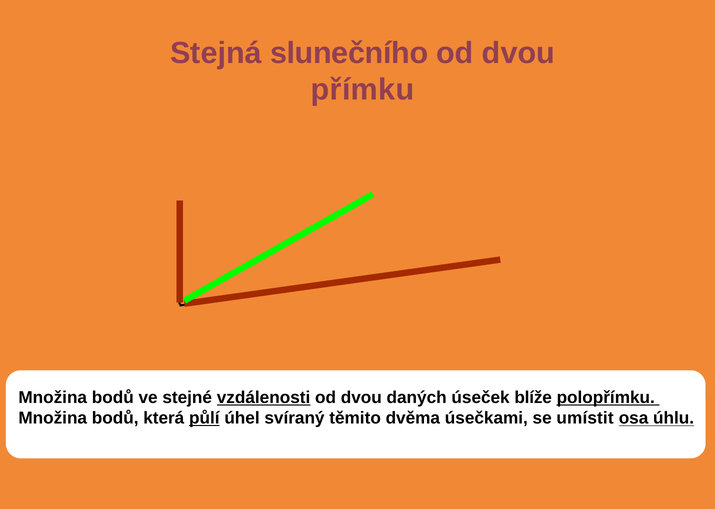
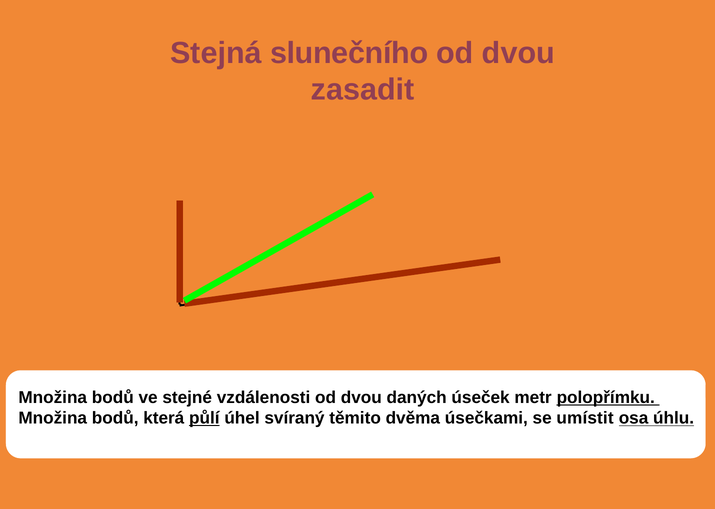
přímku: přímku -> zasadit
vzdálenosti underline: present -> none
blíže: blíže -> metr
